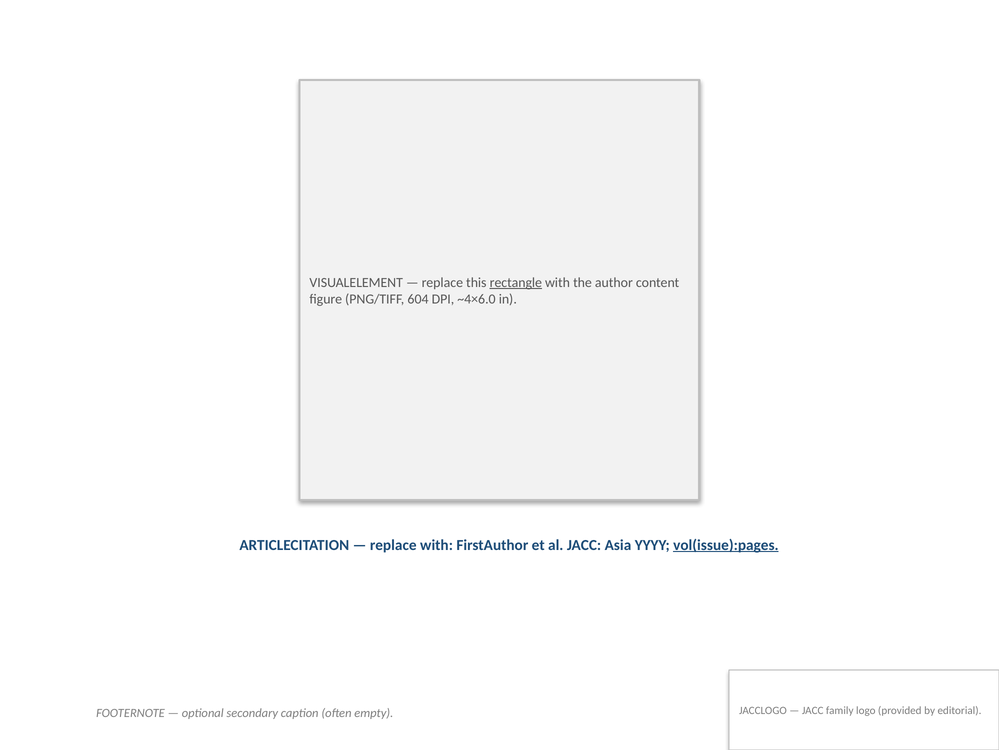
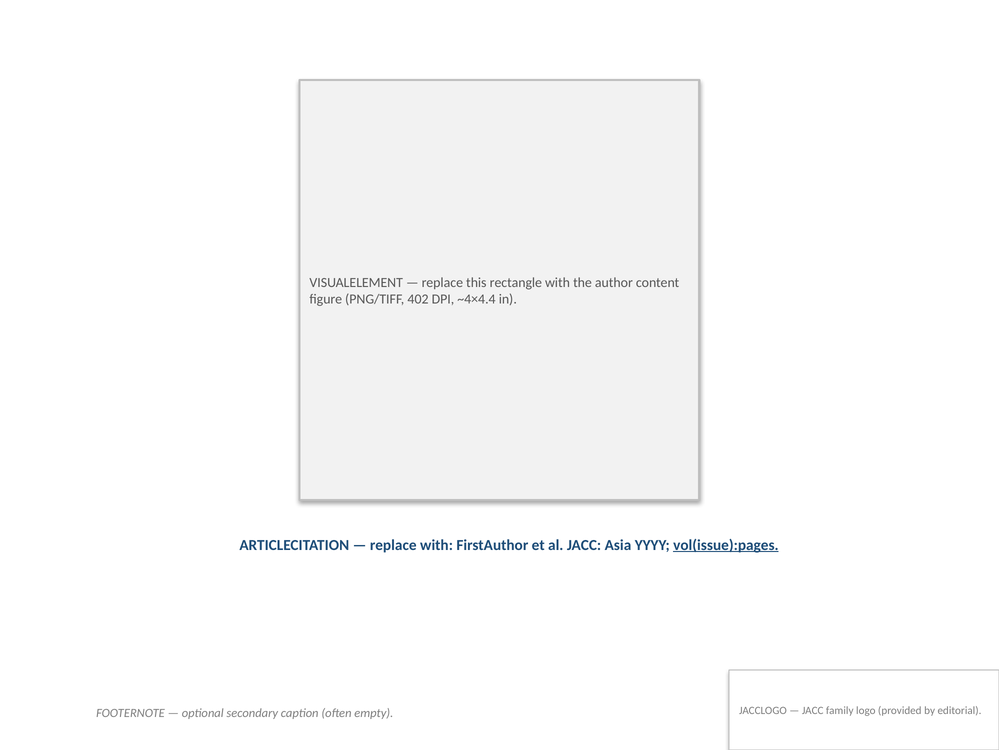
rectangle underline: present -> none
604: 604 -> 402
~4×6.0: ~4×6.0 -> ~4×4.4
